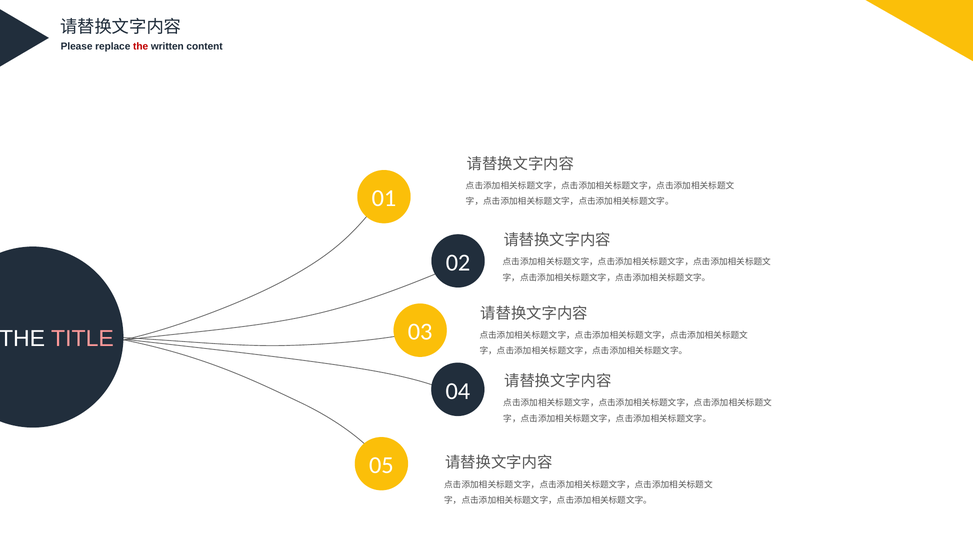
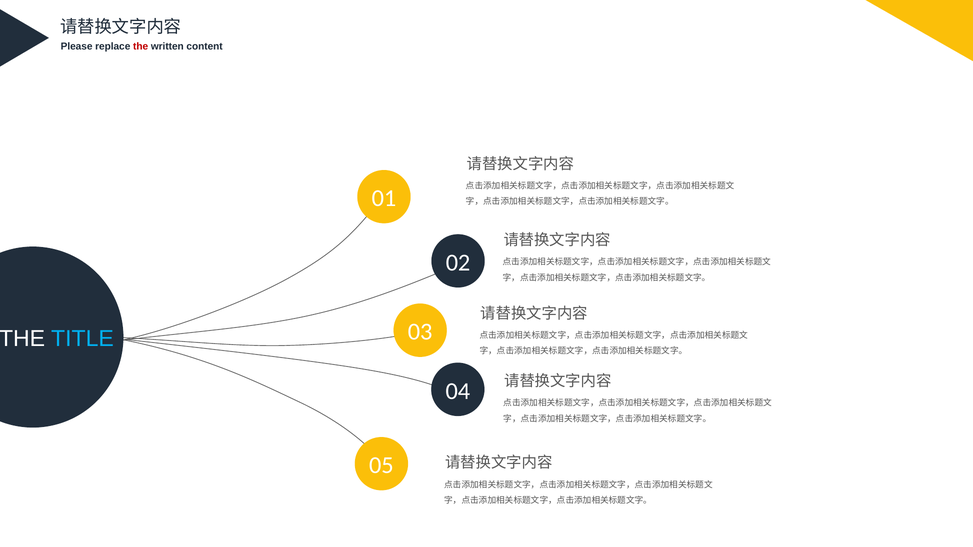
TITLE colour: pink -> light blue
